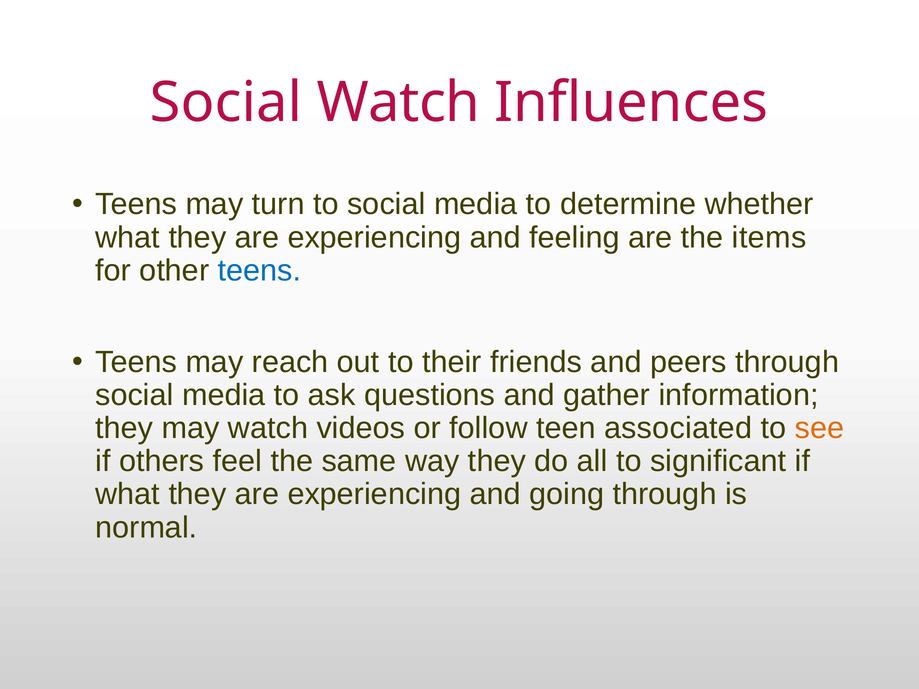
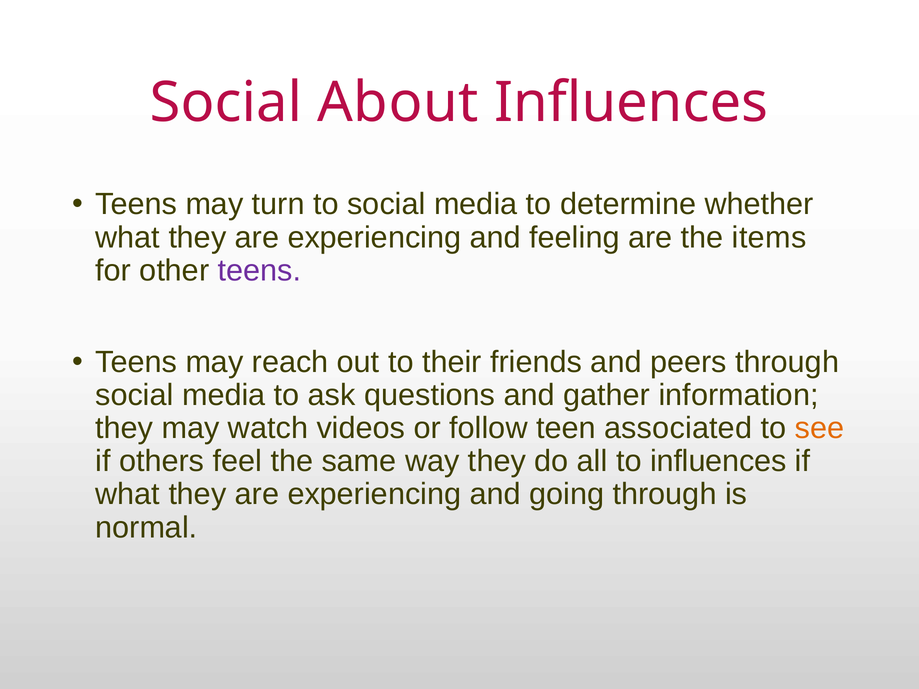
Social Watch: Watch -> About
teens at (259, 271) colour: blue -> purple
to significant: significant -> influences
